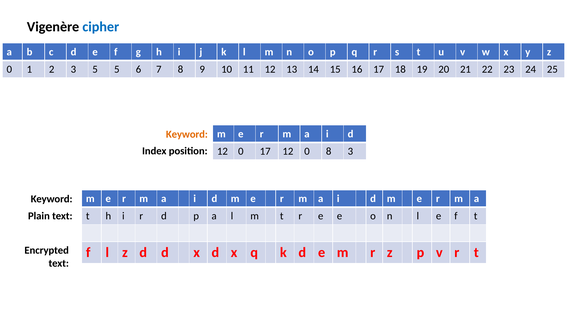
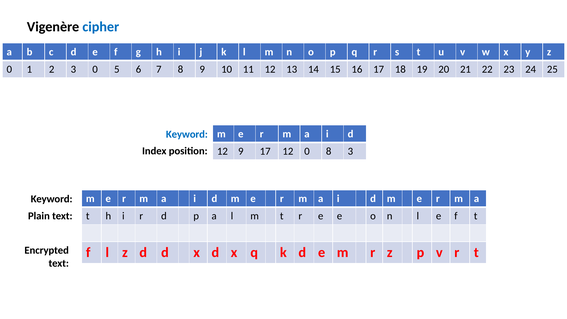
3 5: 5 -> 0
Keyword at (187, 134) colour: orange -> blue
0 at (241, 151): 0 -> 9
